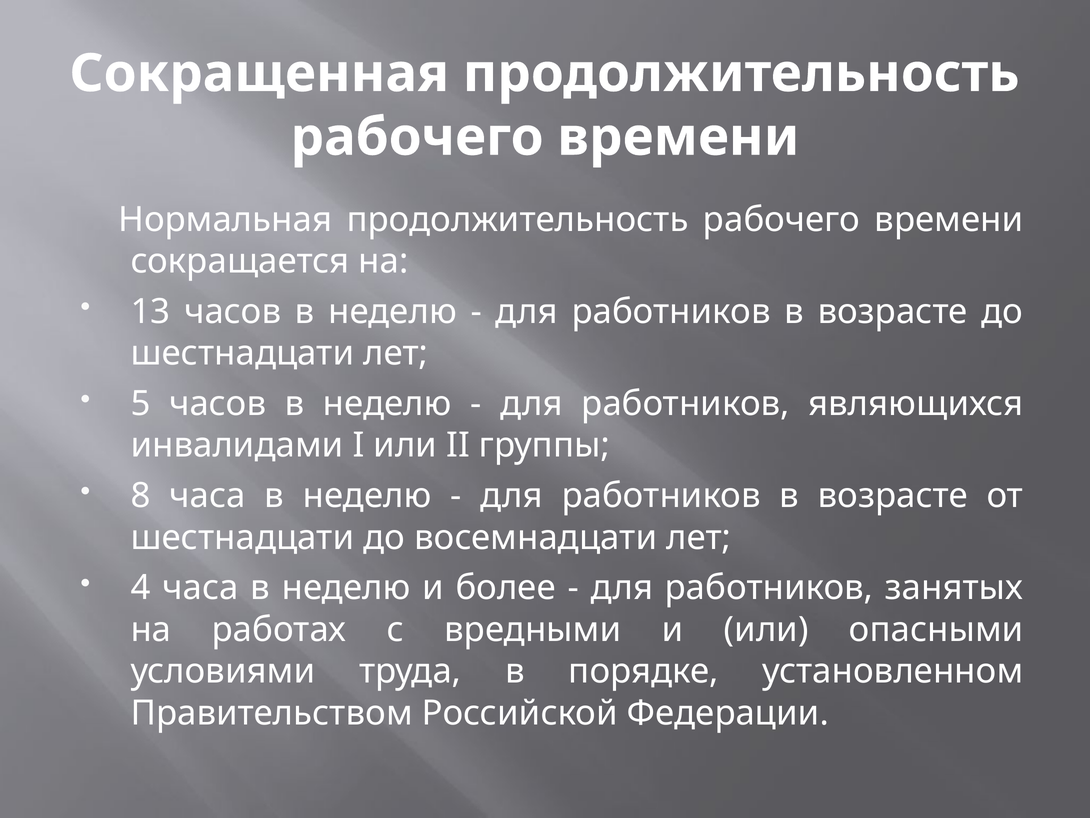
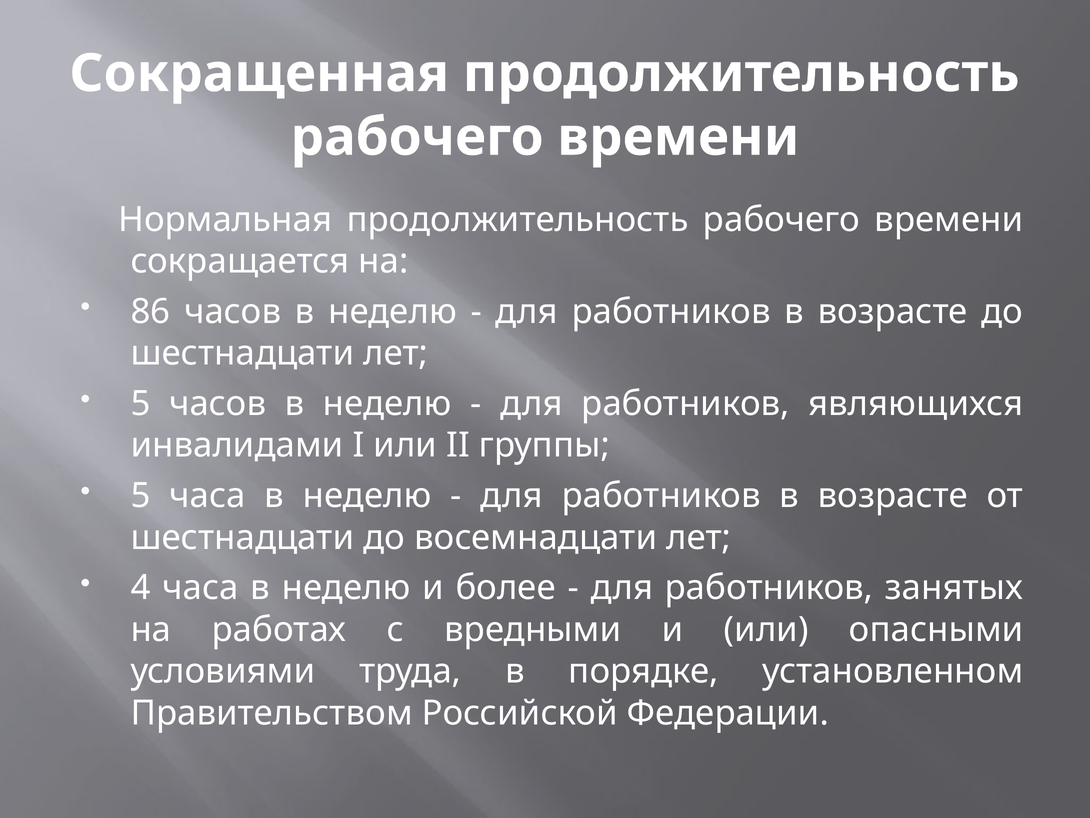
13: 13 -> 86
8 at (141, 495): 8 -> 5
